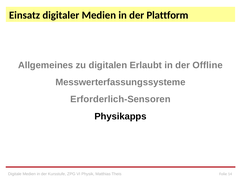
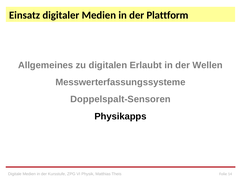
Offline: Offline -> Wellen
Erforderlich-Sensoren: Erforderlich-Sensoren -> Doppelspalt-Sensoren
